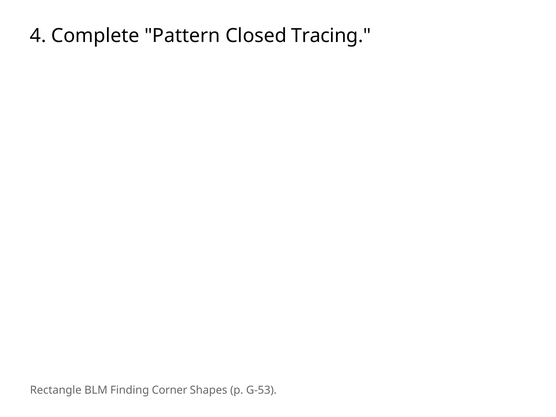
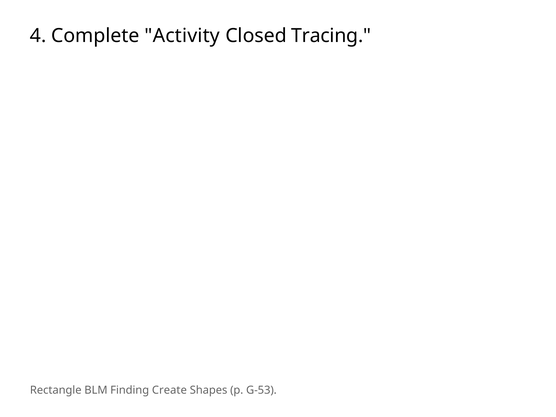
Pattern: Pattern -> Activity
Corner: Corner -> Create
